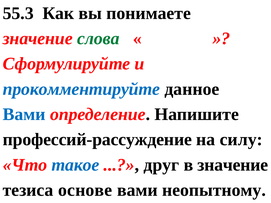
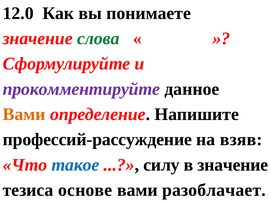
55.3: 55.3 -> 12.0
прокомментируйте colour: blue -> purple
Вами at (24, 114) colour: blue -> orange
силу: силу -> взяв
друг: друг -> силу
неопытному: неопытному -> разоблачает
